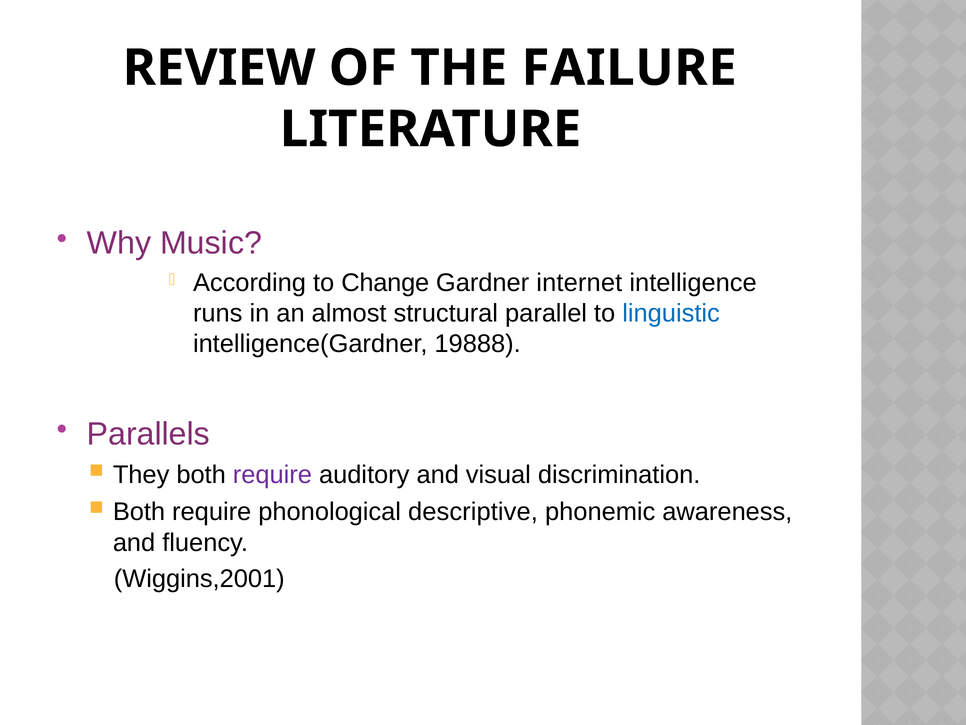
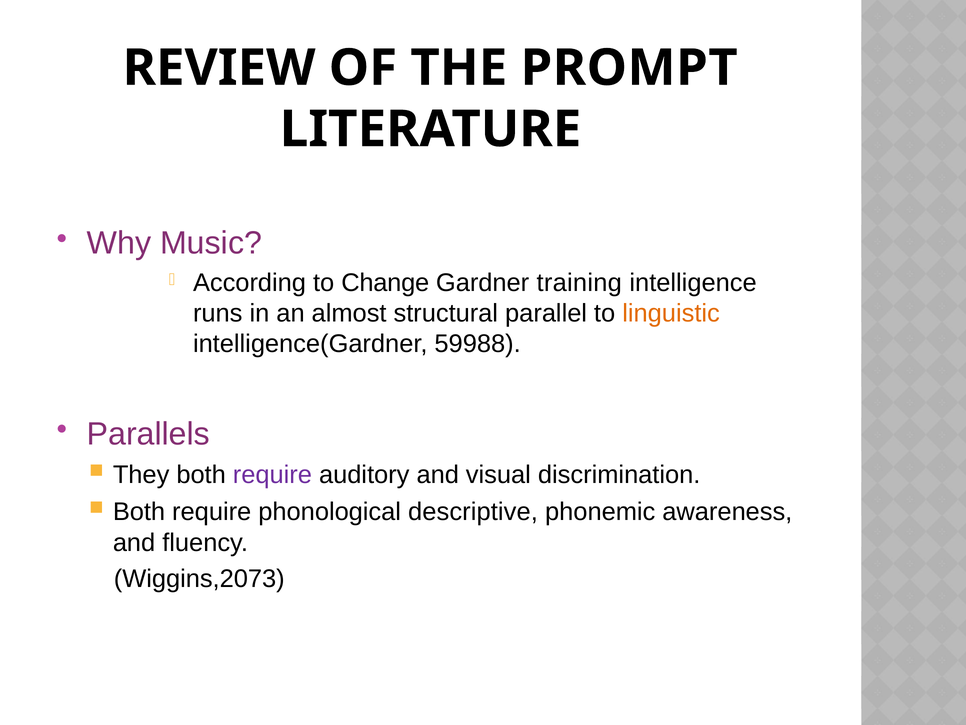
FAILURE: FAILURE -> PROMPT
internet: internet -> training
linguistic colour: blue -> orange
19888: 19888 -> 59988
Wiggins,2001: Wiggins,2001 -> Wiggins,2073
